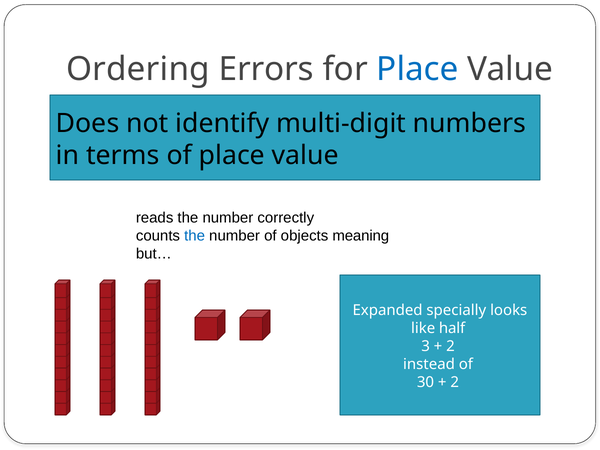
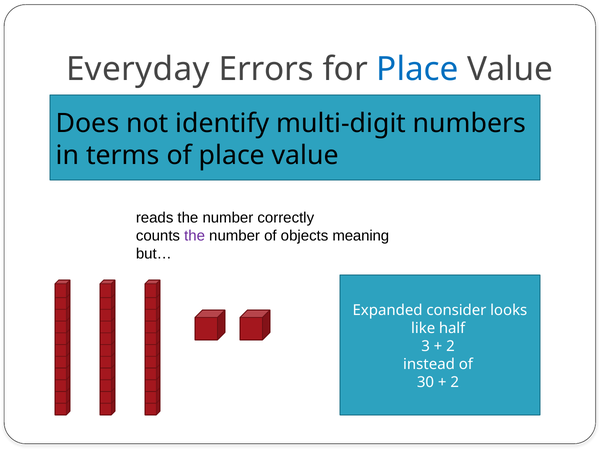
Ordering: Ordering -> Everyday
the at (195, 236) colour: blue -> purple
specially: specially -> consider
